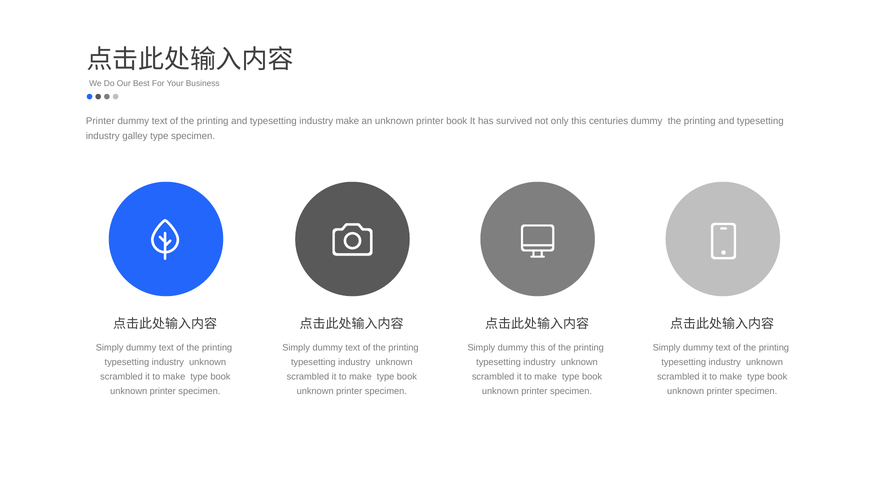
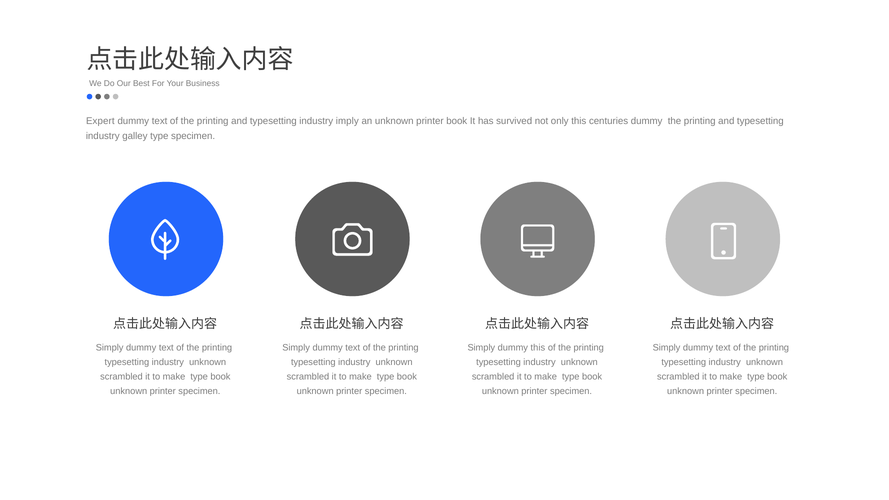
Printer at (100, 121): Printer -> Expert
industry make: make -> imply
